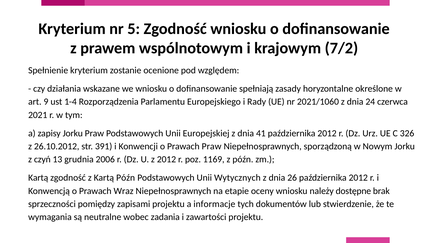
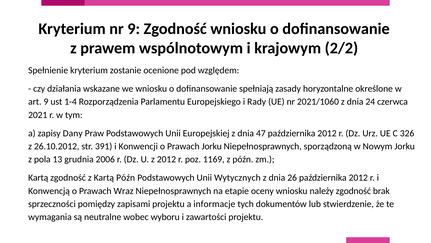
nr 5: 5 -> 9
7/2: 7/2 -> 2/2
zapisy Jorku: Jorku -> Dany
41: 41 -> 47
Prawach Praw: Praw -> Jorku
czyń: czyń -> pola
należy dostępne: dostępne -> zgodność
zadania: zadania -> wyboru
